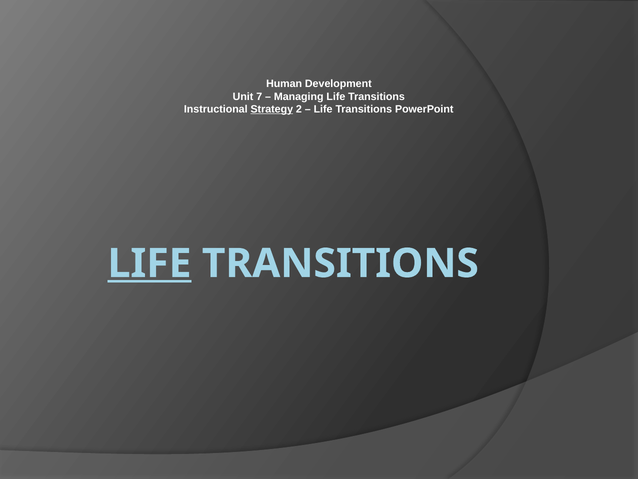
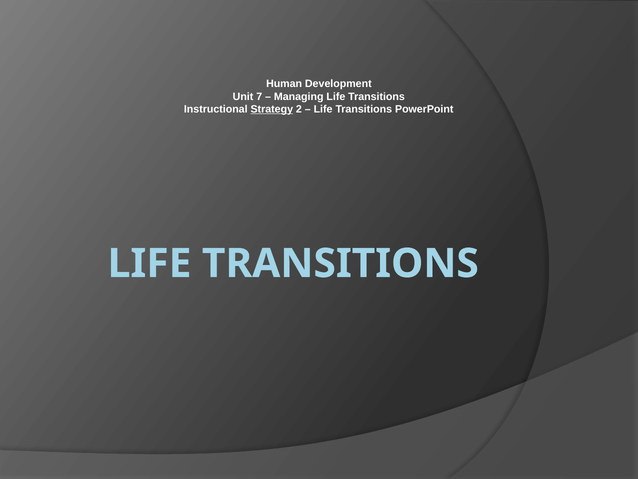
LIFE at (150, 263) underline: present -> none
